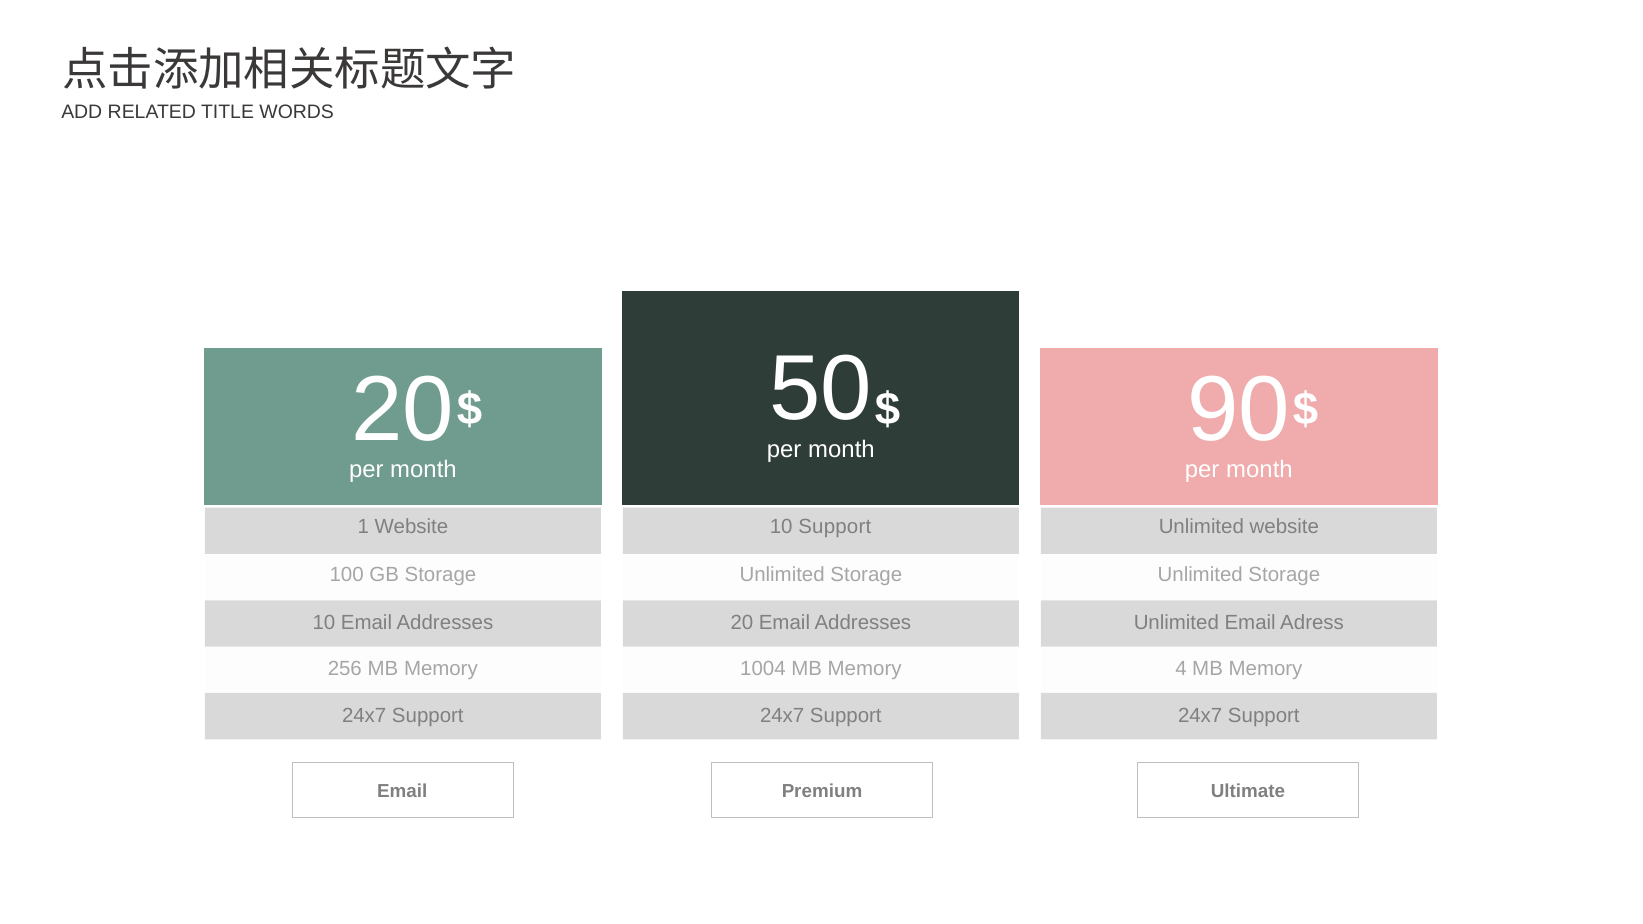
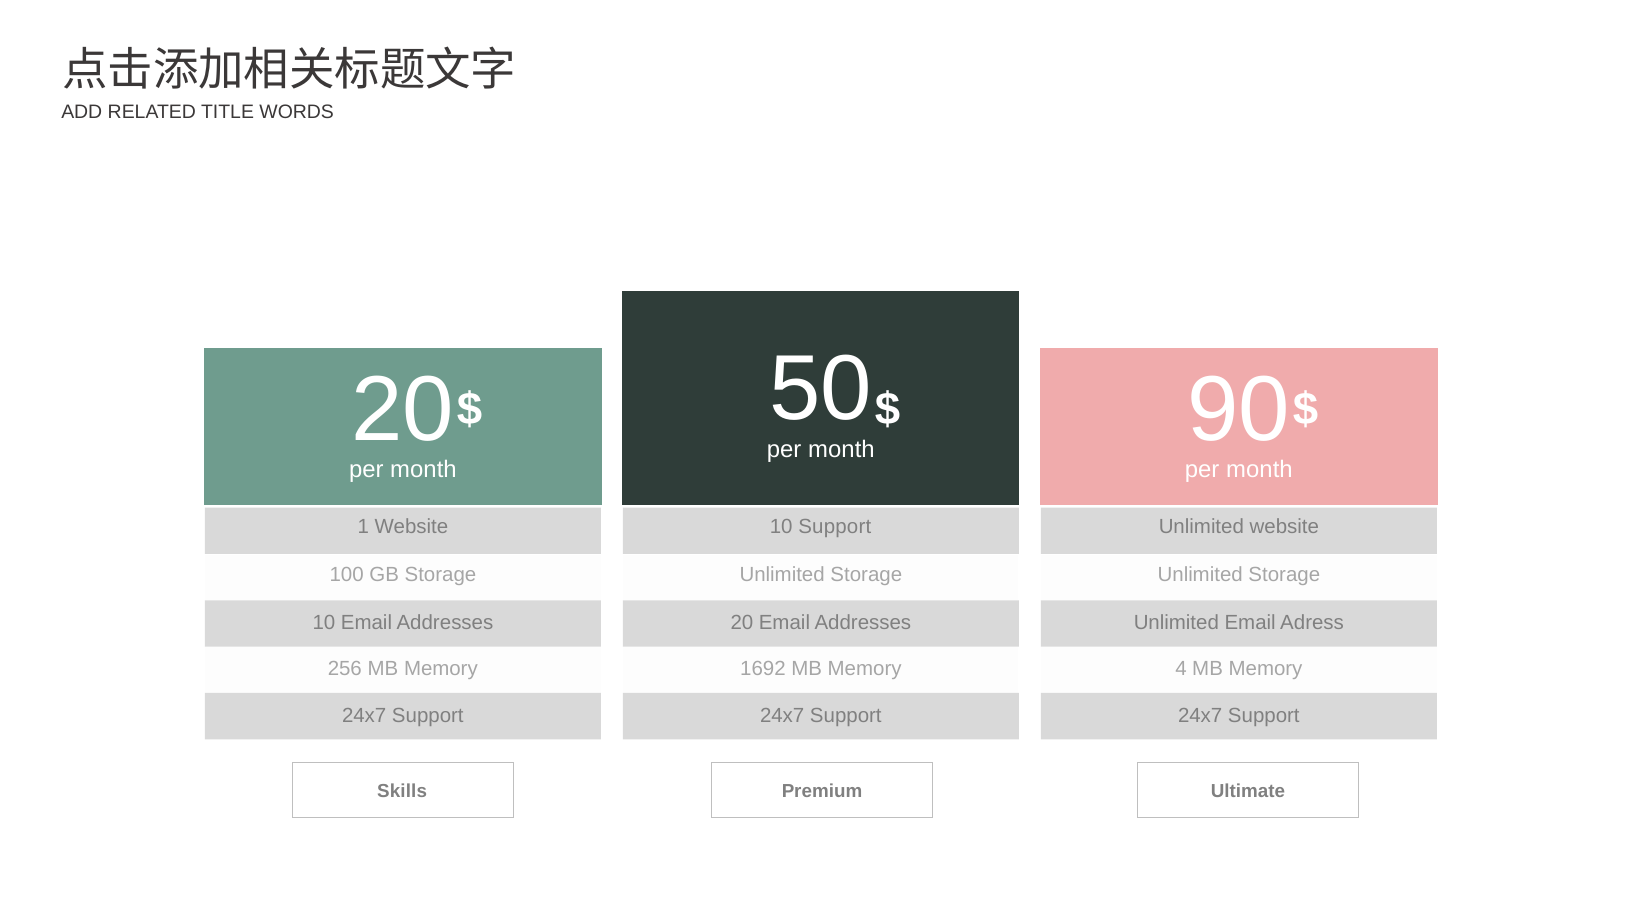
1004: 1004 -> 1692
Email at (402, 791): Email -> Skills
